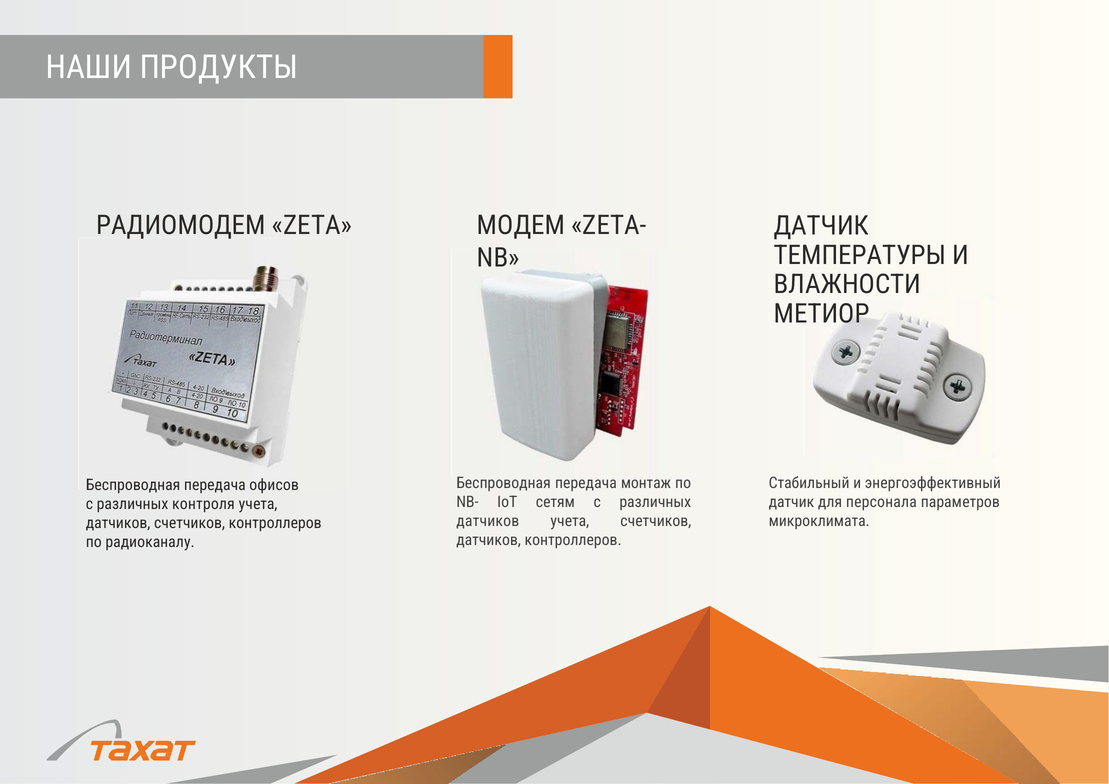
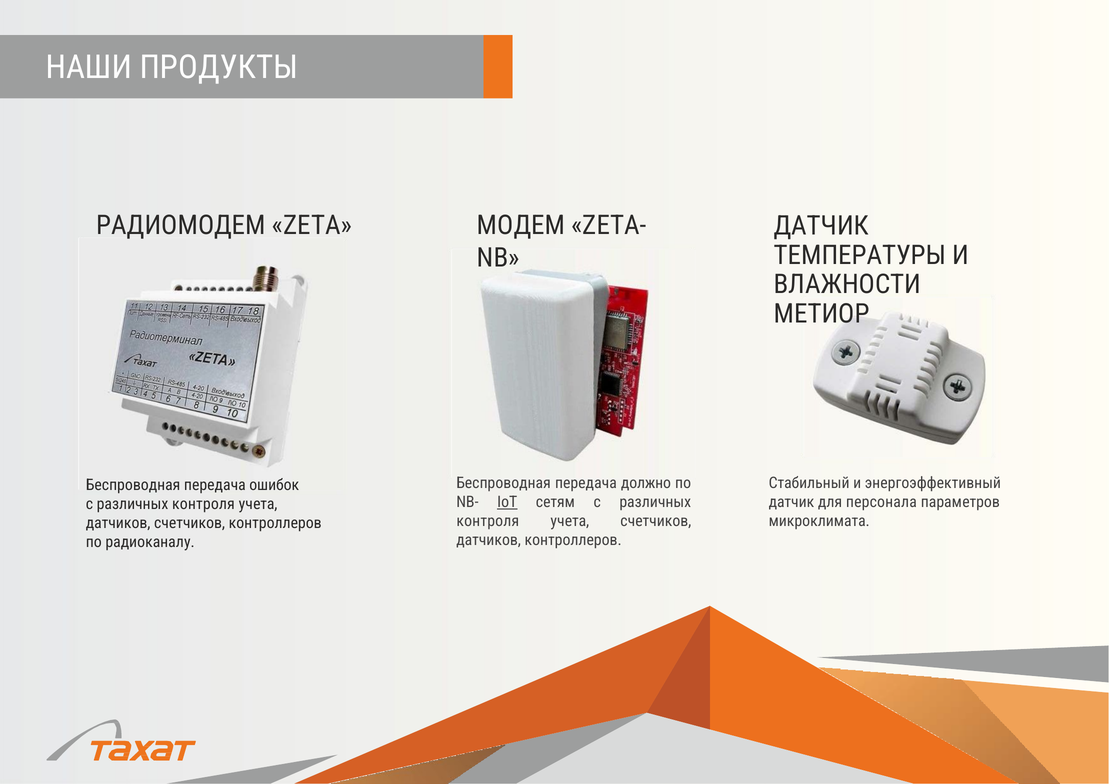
монтаж: монтаж -> должно
офисов: офисов -> ошибок
IoT underline: none -> present
датчиков at (488, 521): датчиков -> контроля
